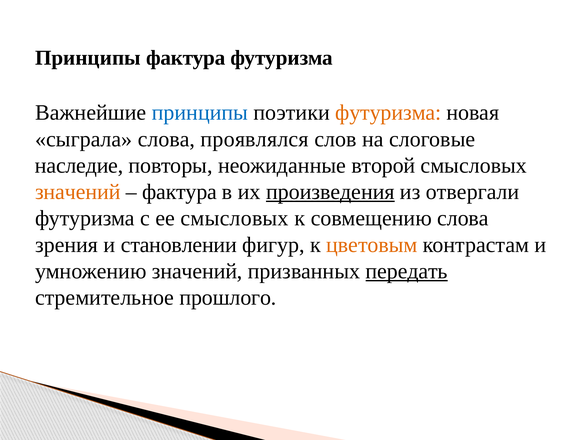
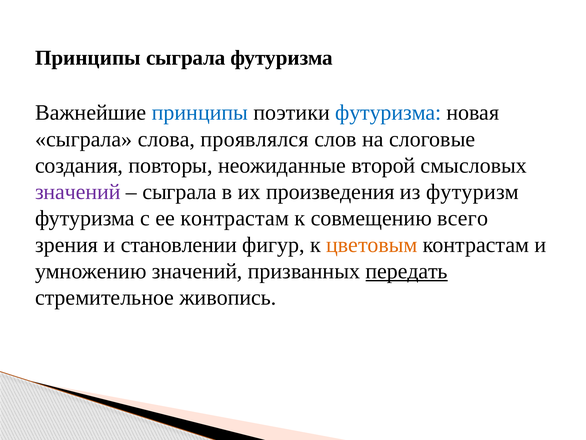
Принципы фактура: фактура -> сыграла
футуризма at (388, 113) colour: orange -> blue
наследие: наследие -> создания
значений at (78, 192) colour: orange -> purple
фактура at (180, 192): фактура -> сыграла
произведения underline: present -> none
отвергали: отвергали -> футуризм
ее смысловых: смысловых -> контрастам
совмещению слова: слова -> всего
прошлого: прошлого -> живопись
